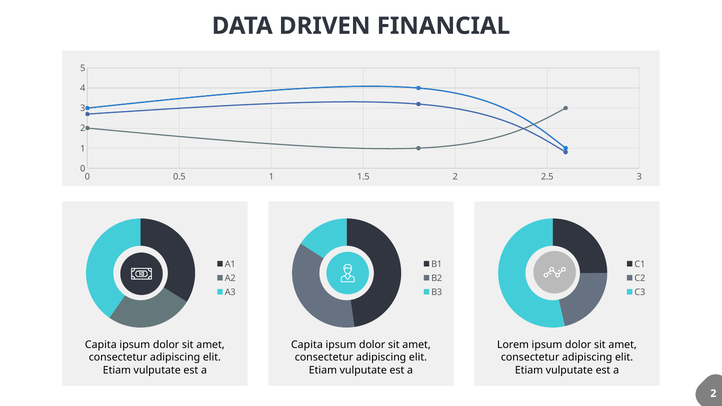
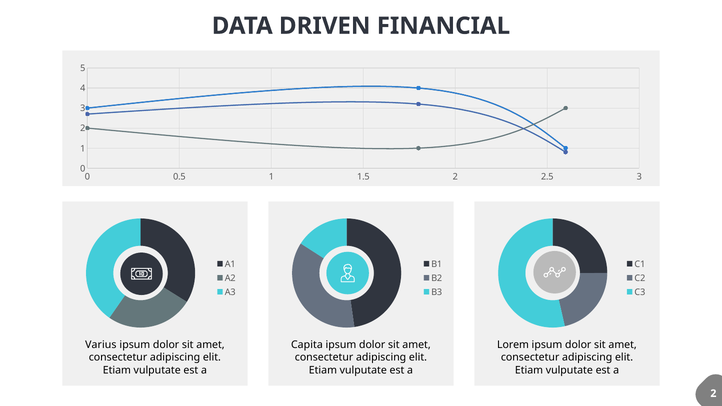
Capita at (101, 345): Capita -> Varius
